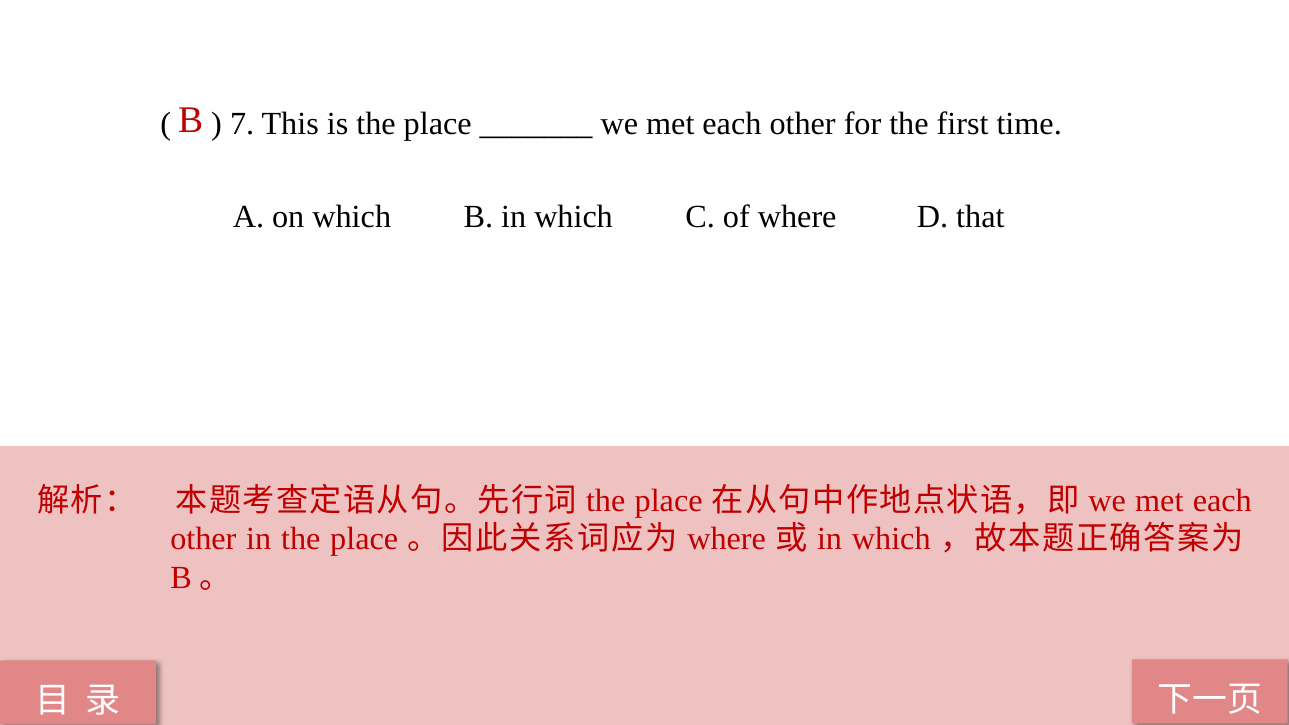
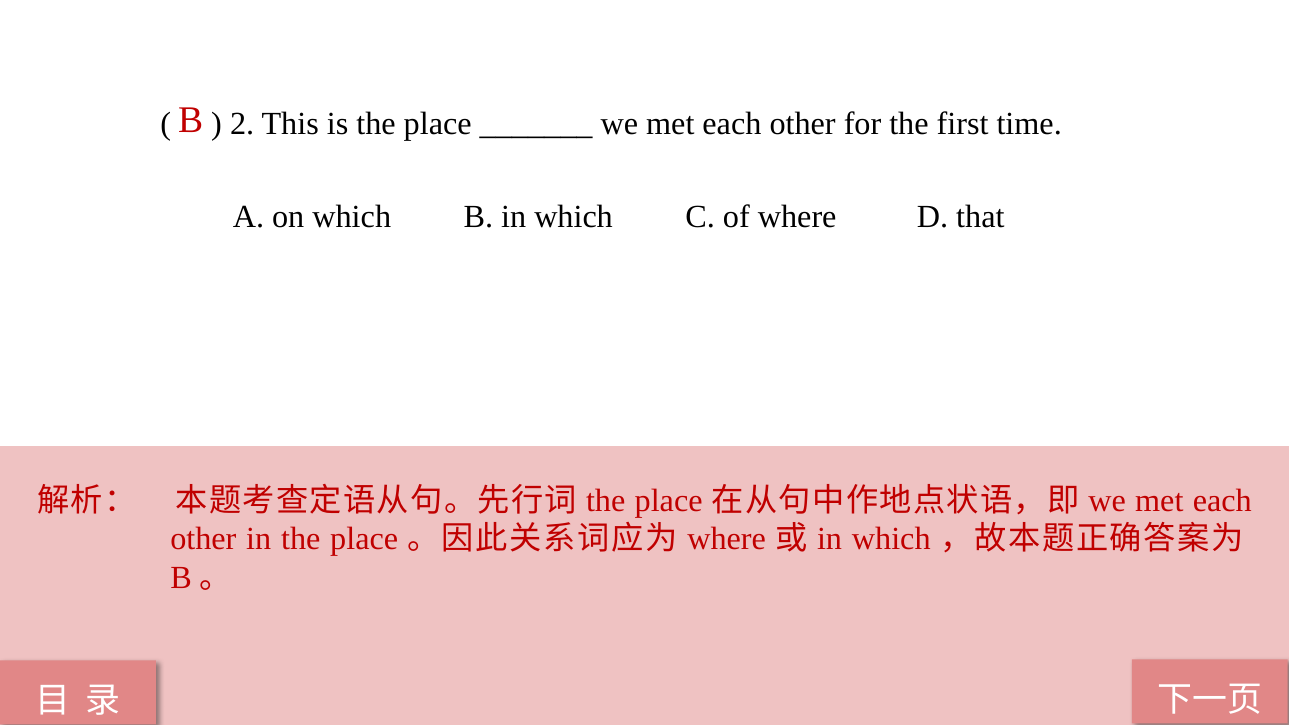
7: 7 -> 2
